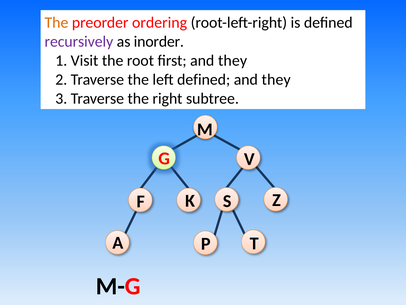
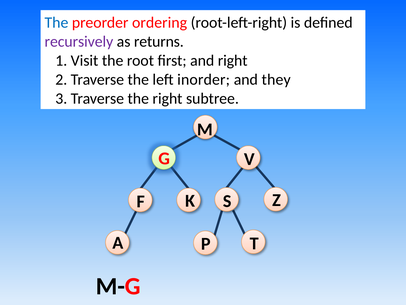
The at (56, 23) colour: orange -> blue
inorder: inorder -> returns
first and they: they -> right
left defined: defined -> inorder
